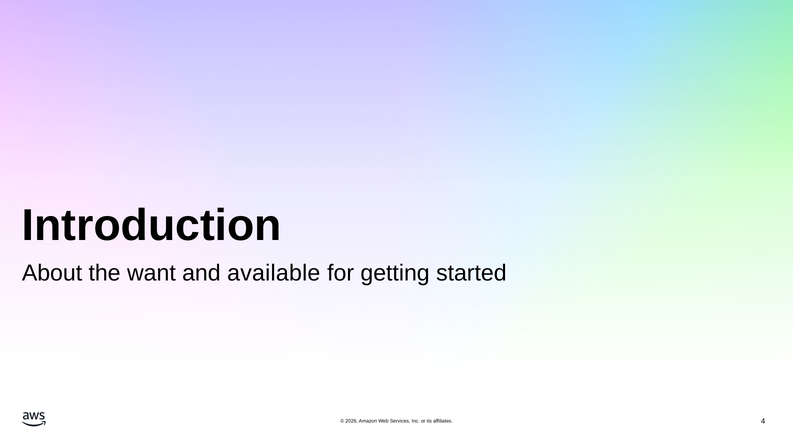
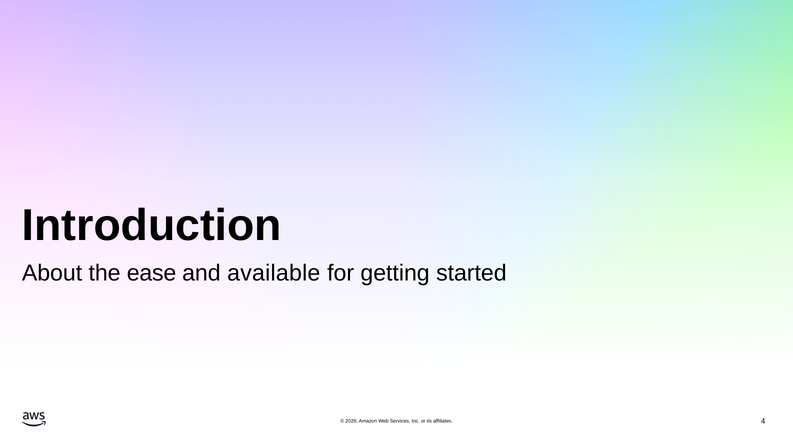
want: want -> ease
